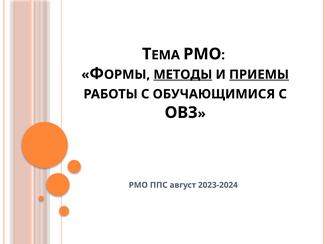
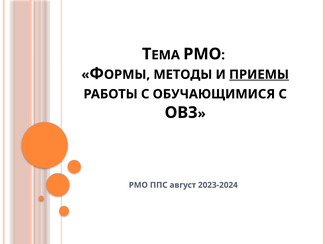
МЕТОДЫ underline: present -> none
